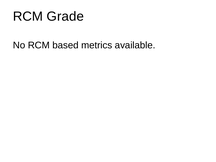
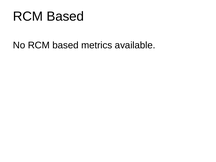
Grade at (65, 16): Grade -> Based
